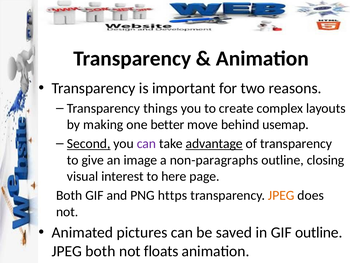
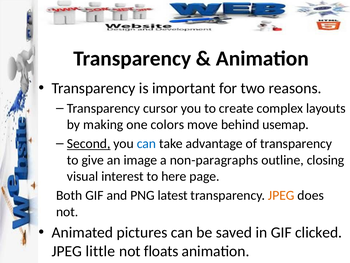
things: things -> cursor
better: better -> colors
can at (146, 143) colour: purple -> blue
advantage underline: present -> none
https: https -> latest
GIF outline: outline -> clicked
JPEG both: both -> little
